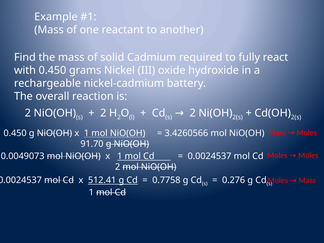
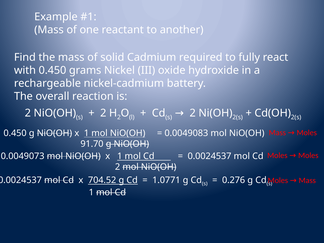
3.4260566: 3.4260566 -> 0.0049083
512.41: 512.41 -> 704.52
0.7758: 0.7758 -> 1.0771
